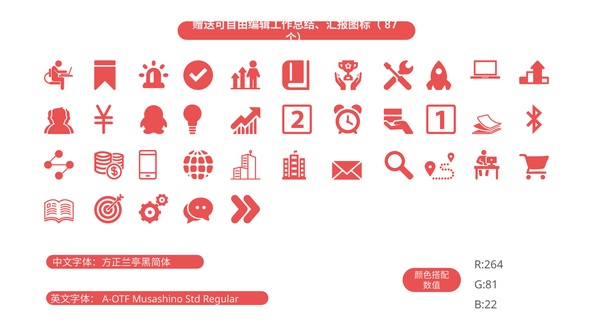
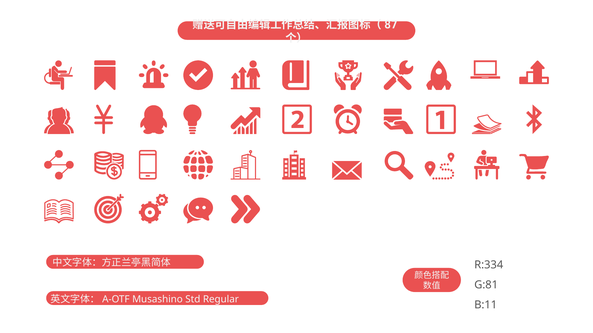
R:264: R:264 -> R:334
B:22: B:22 -> B:11
